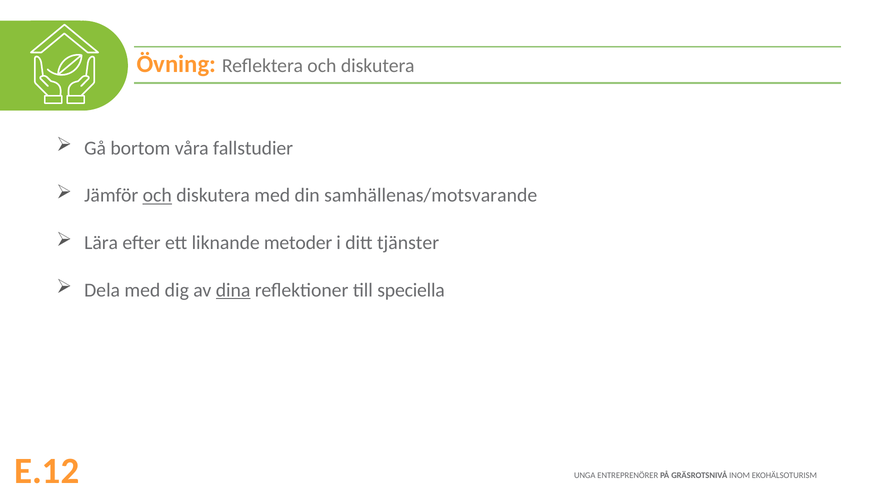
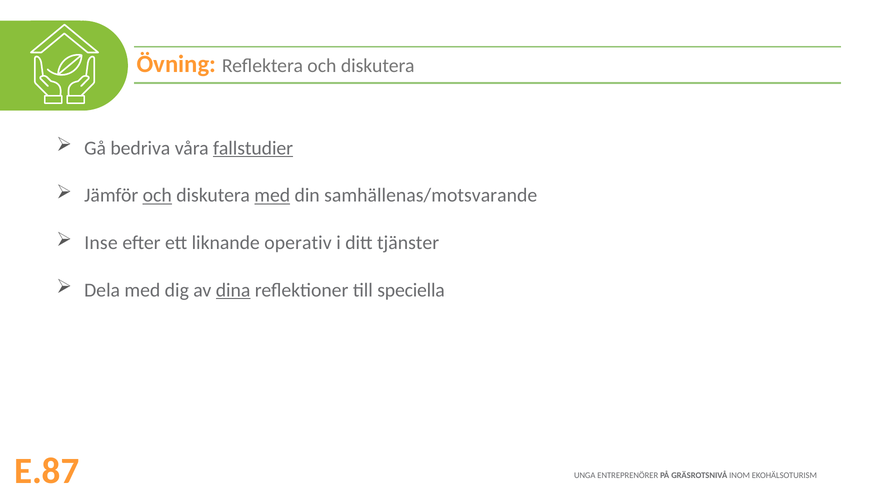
bortom: bortom -> bedriva
fallstudier underline: none -> present
med at (272, 195) underline: none -> present
Lära: Lära -> Inse
metoder: metoder -> operativ
E.12: E.12 -> E.87
